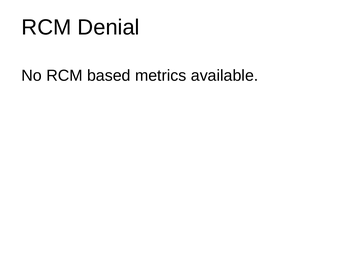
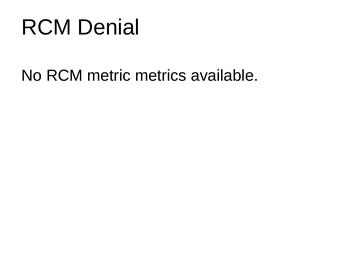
based: based -> metric
